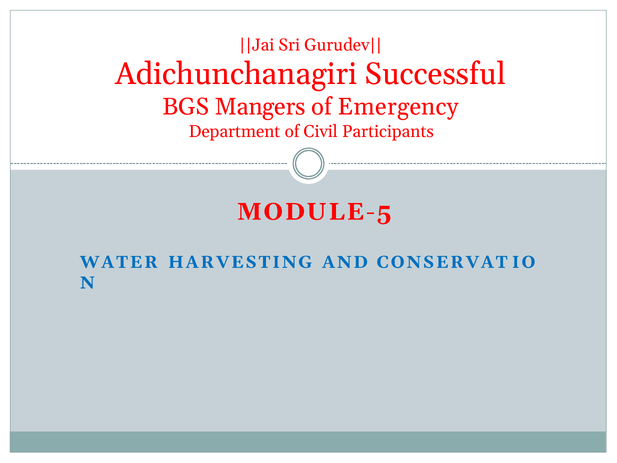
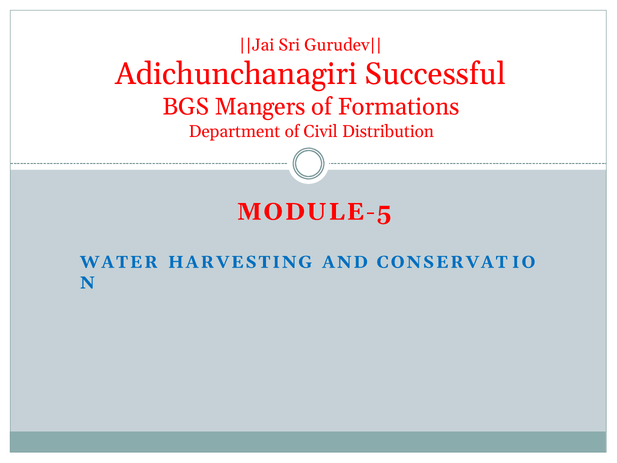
Emergency: Emergency -> Formations
Participants: Participants -> Distribution
